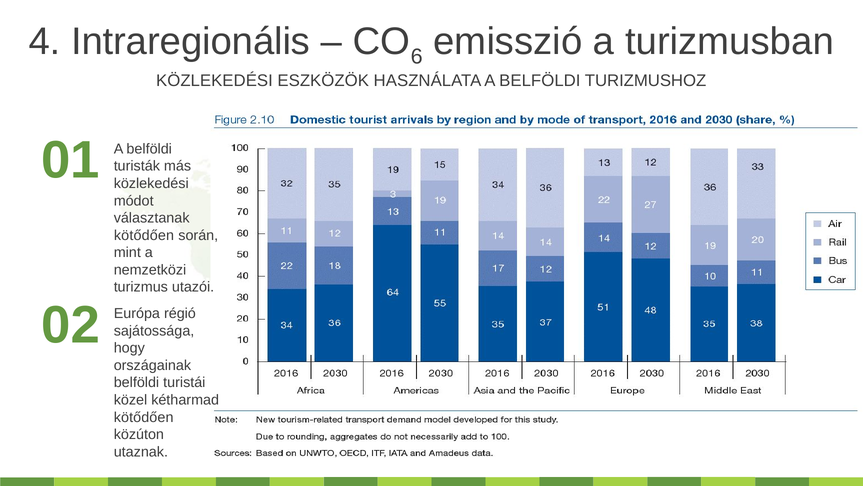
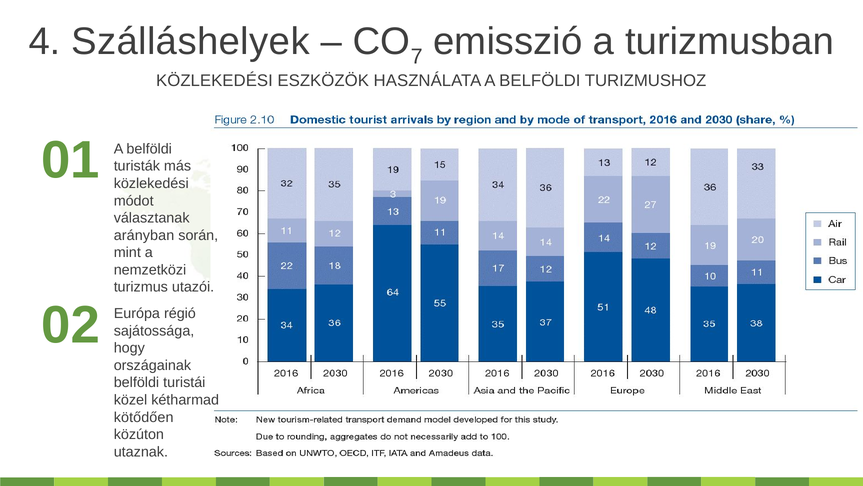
Intraregionális: Intraregionális -> Szálláshelyek
6 at (417, 56): 6 -> 7
kötődően at (144, 235): kötődően -> arányban
